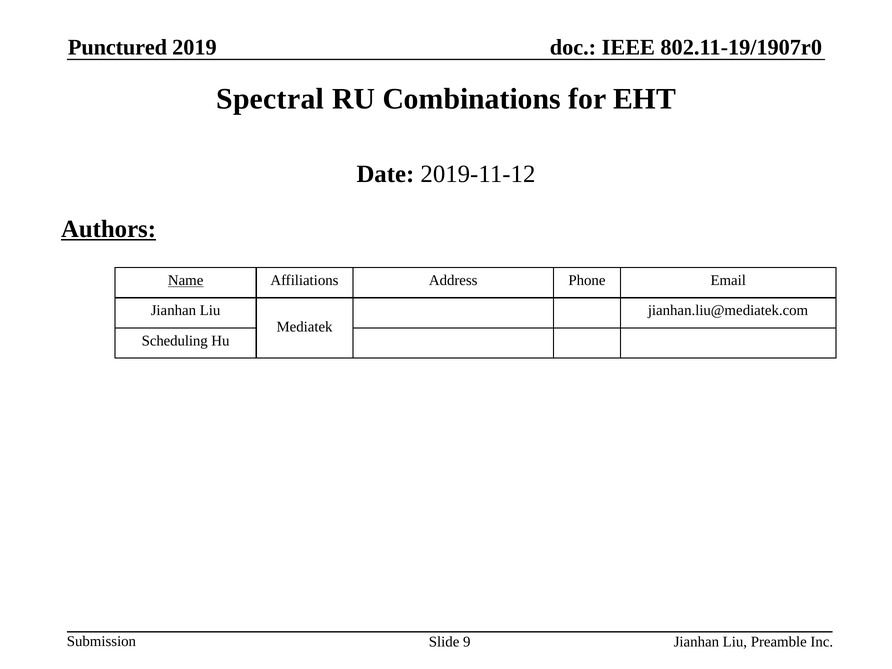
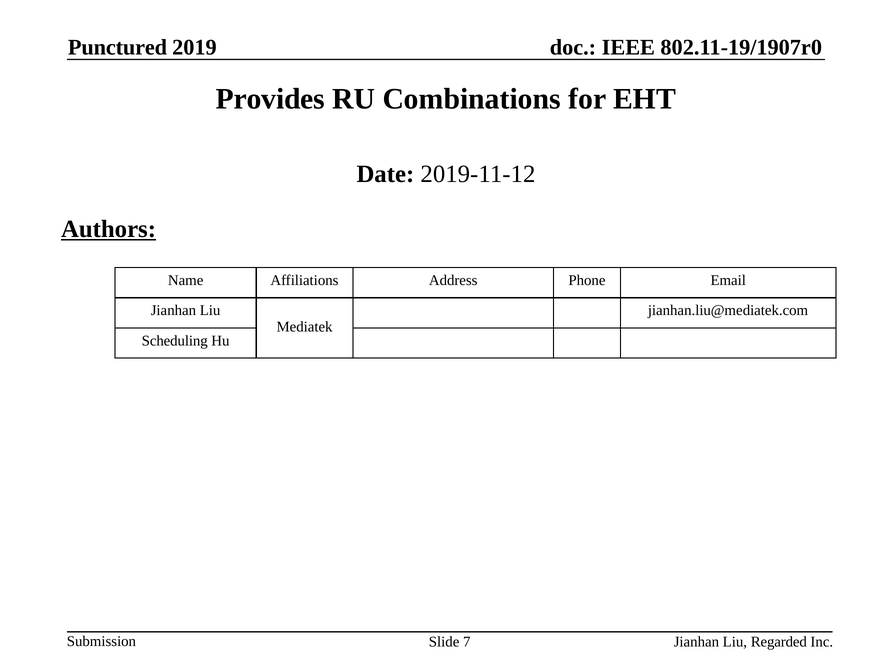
Spectral: Spectral -> Provides
Name underline: present -> none
9: 9 -> 7
Preamble: Preamble -> Regarded
